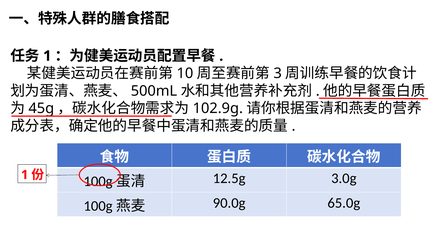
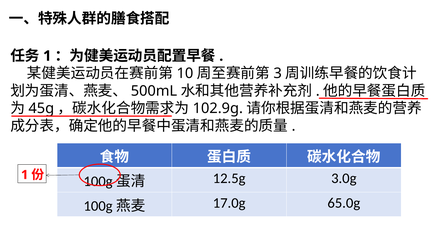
90.0g: 90.0g -> 17.0g
